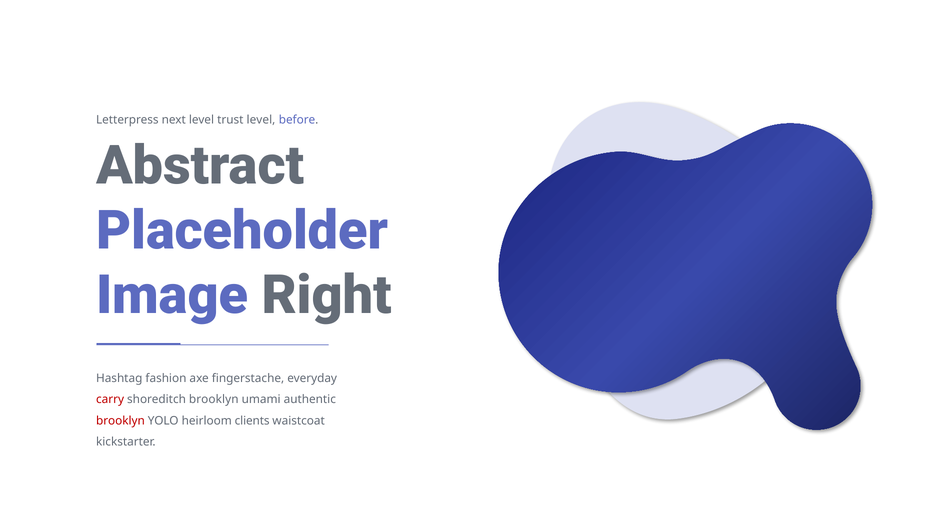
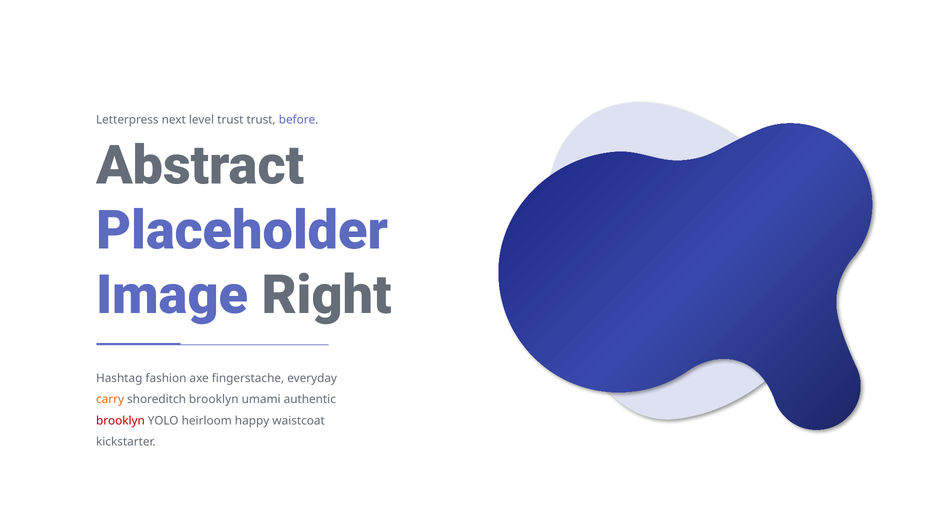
trust level: level -> trust
carry colour: red -> orange
clients: clients -> happy
